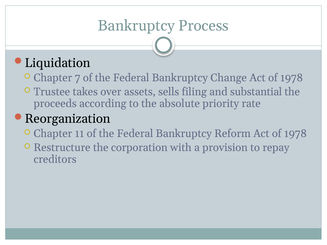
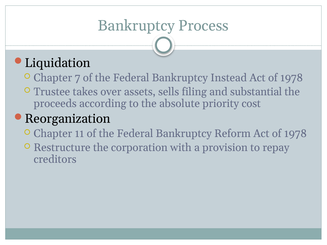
Change: Change -> Instead
rate: rate -> cost
